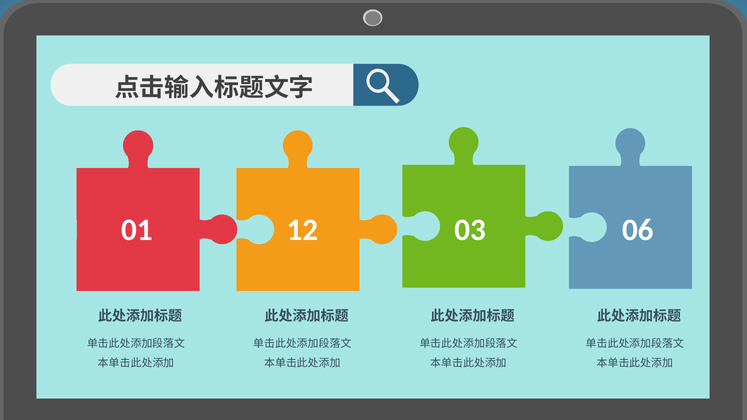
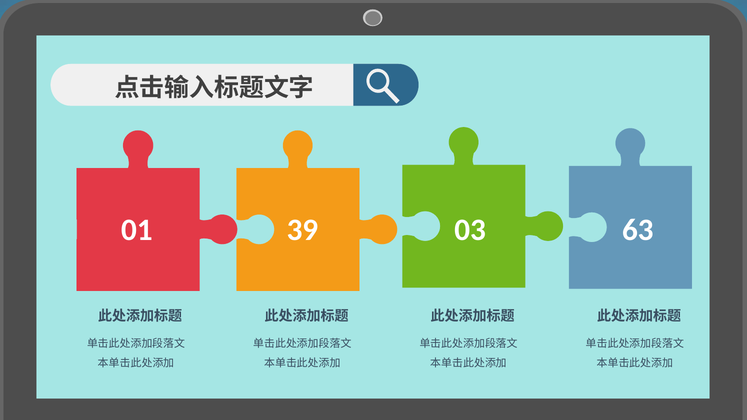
12: 12 -> 39
06: 06 -> 63
